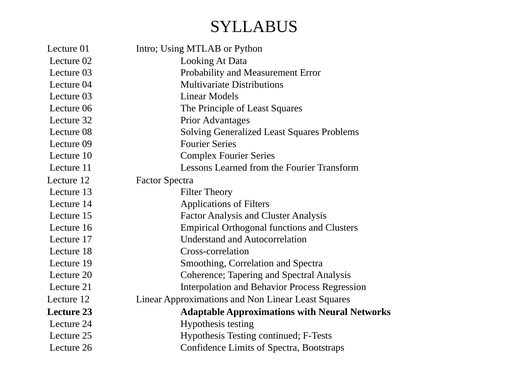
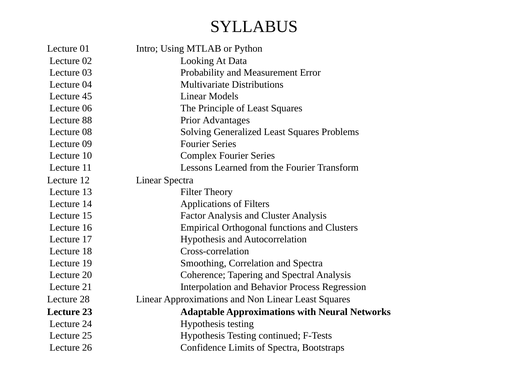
03 at (87, 96): 03 -> 45
32: 32 -> 88
12 Factor: Factor -> Linear
17 Understand: Understand -> Hypothesis
12 at (85, 299): 12 -> 28
